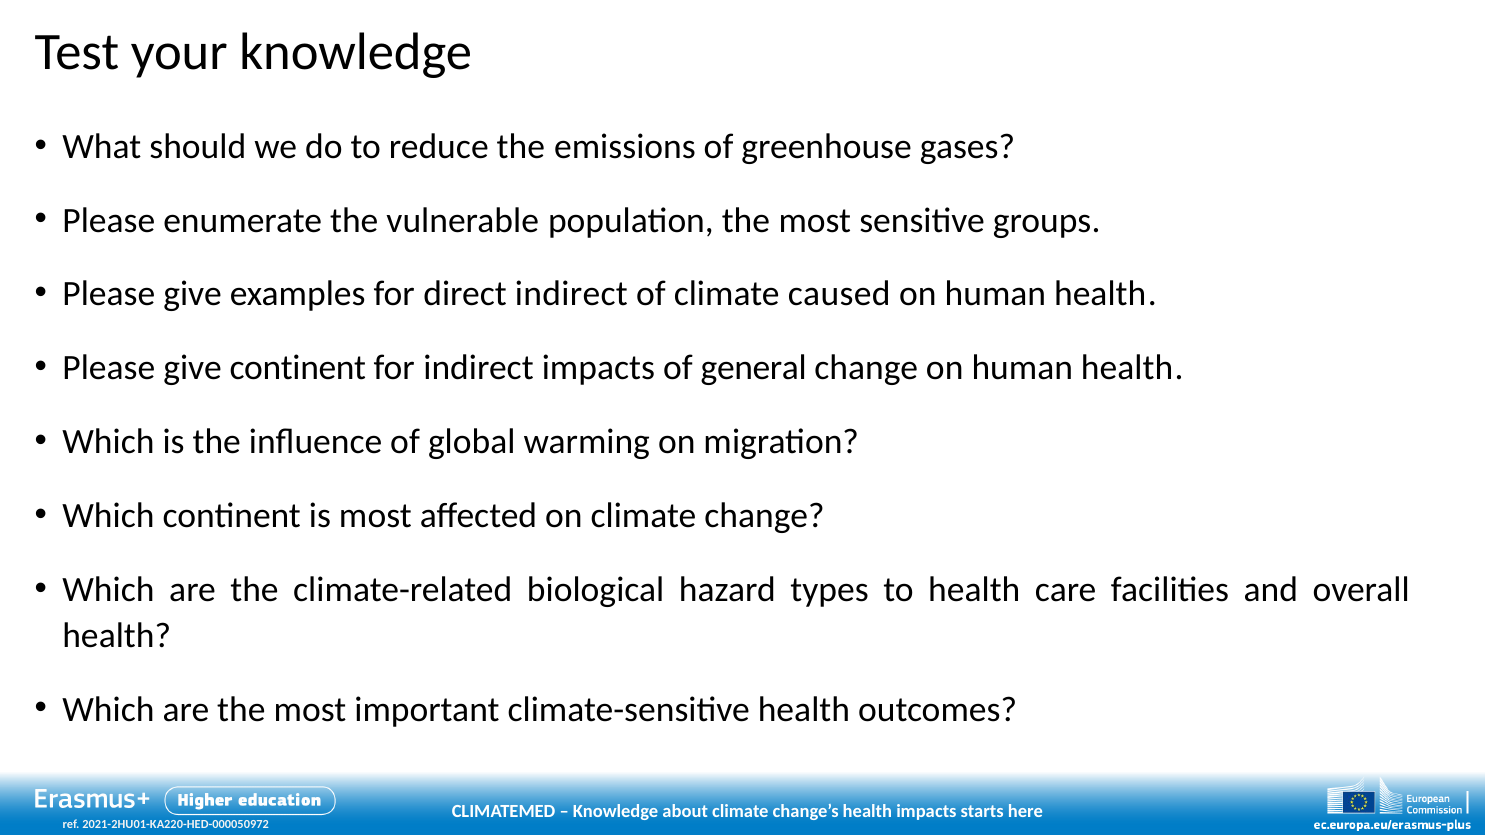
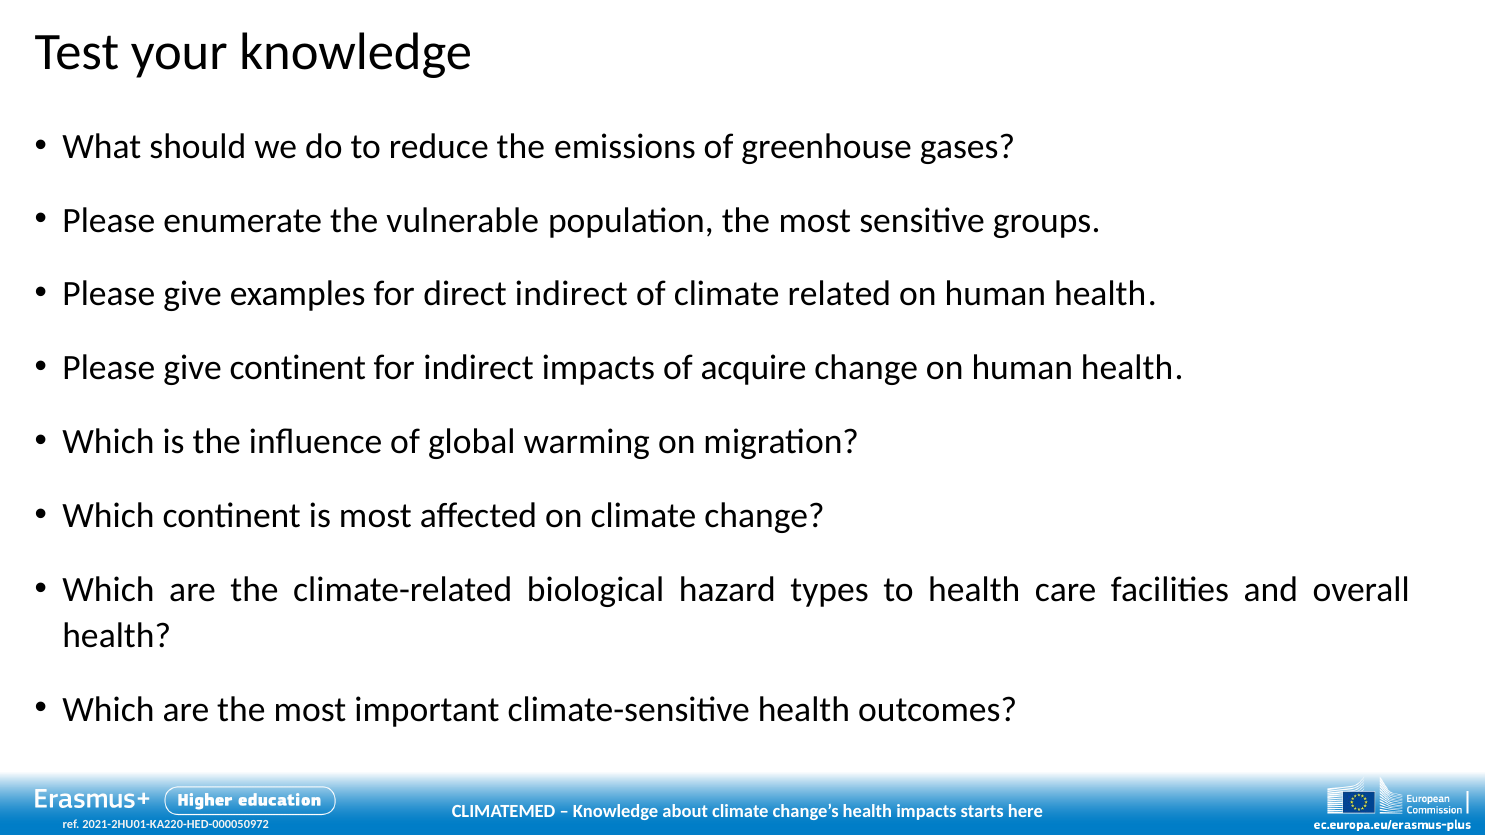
caused: caused -> related
general: general -> acquire
